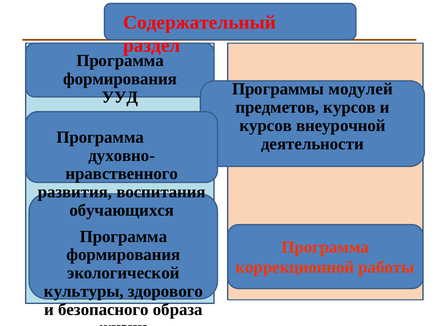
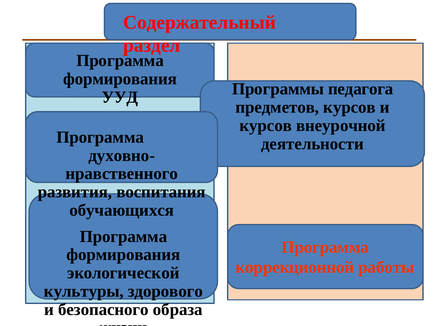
модулей: модулей -> педагога
